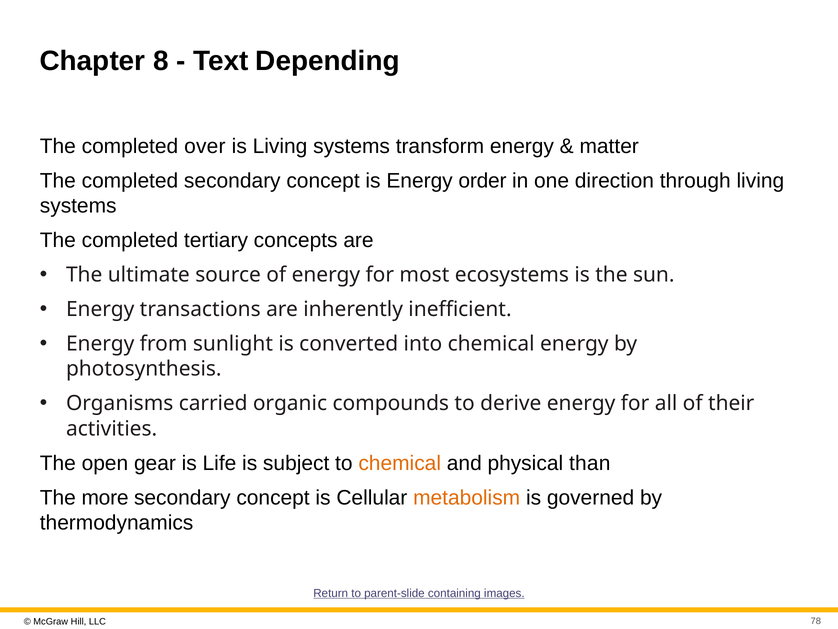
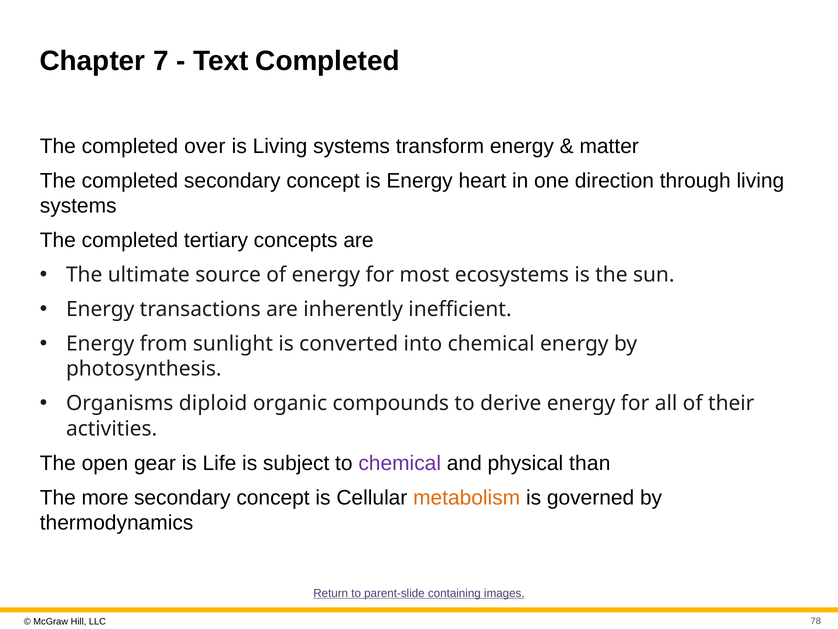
8: 8 -> 7
Text Depending: Depending -> Completed
order: order -> heart
carried: carried -> diploid
chemical at (400, 463) colour: orange -> purple
